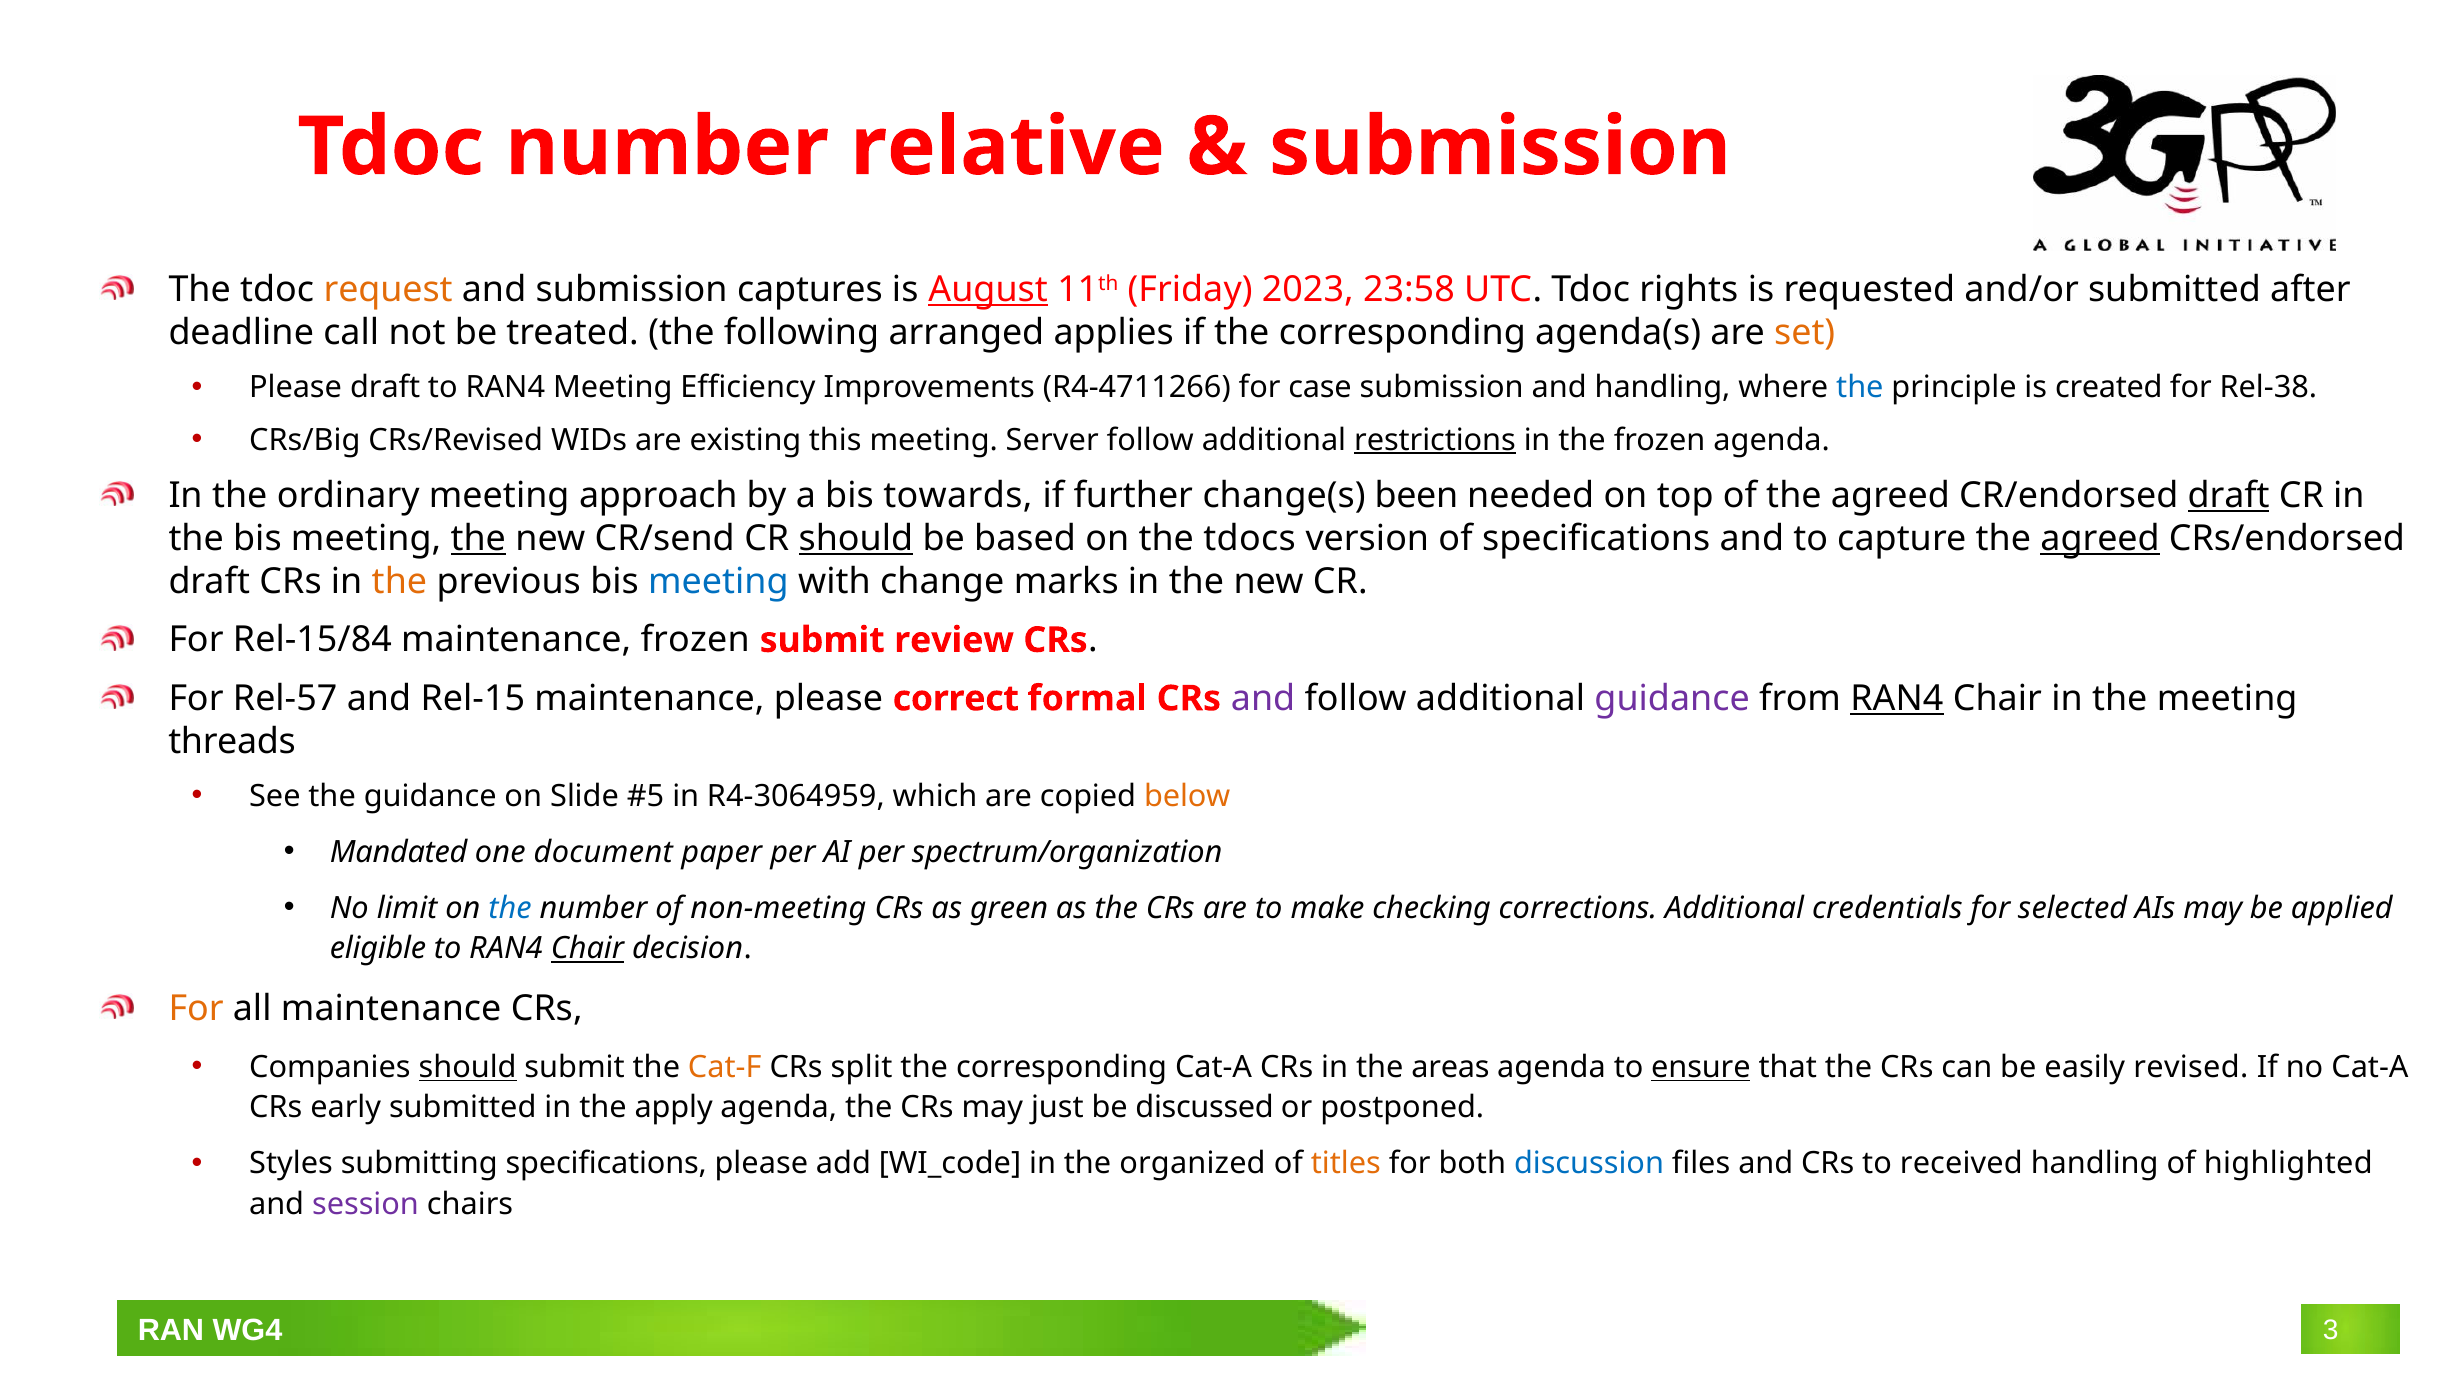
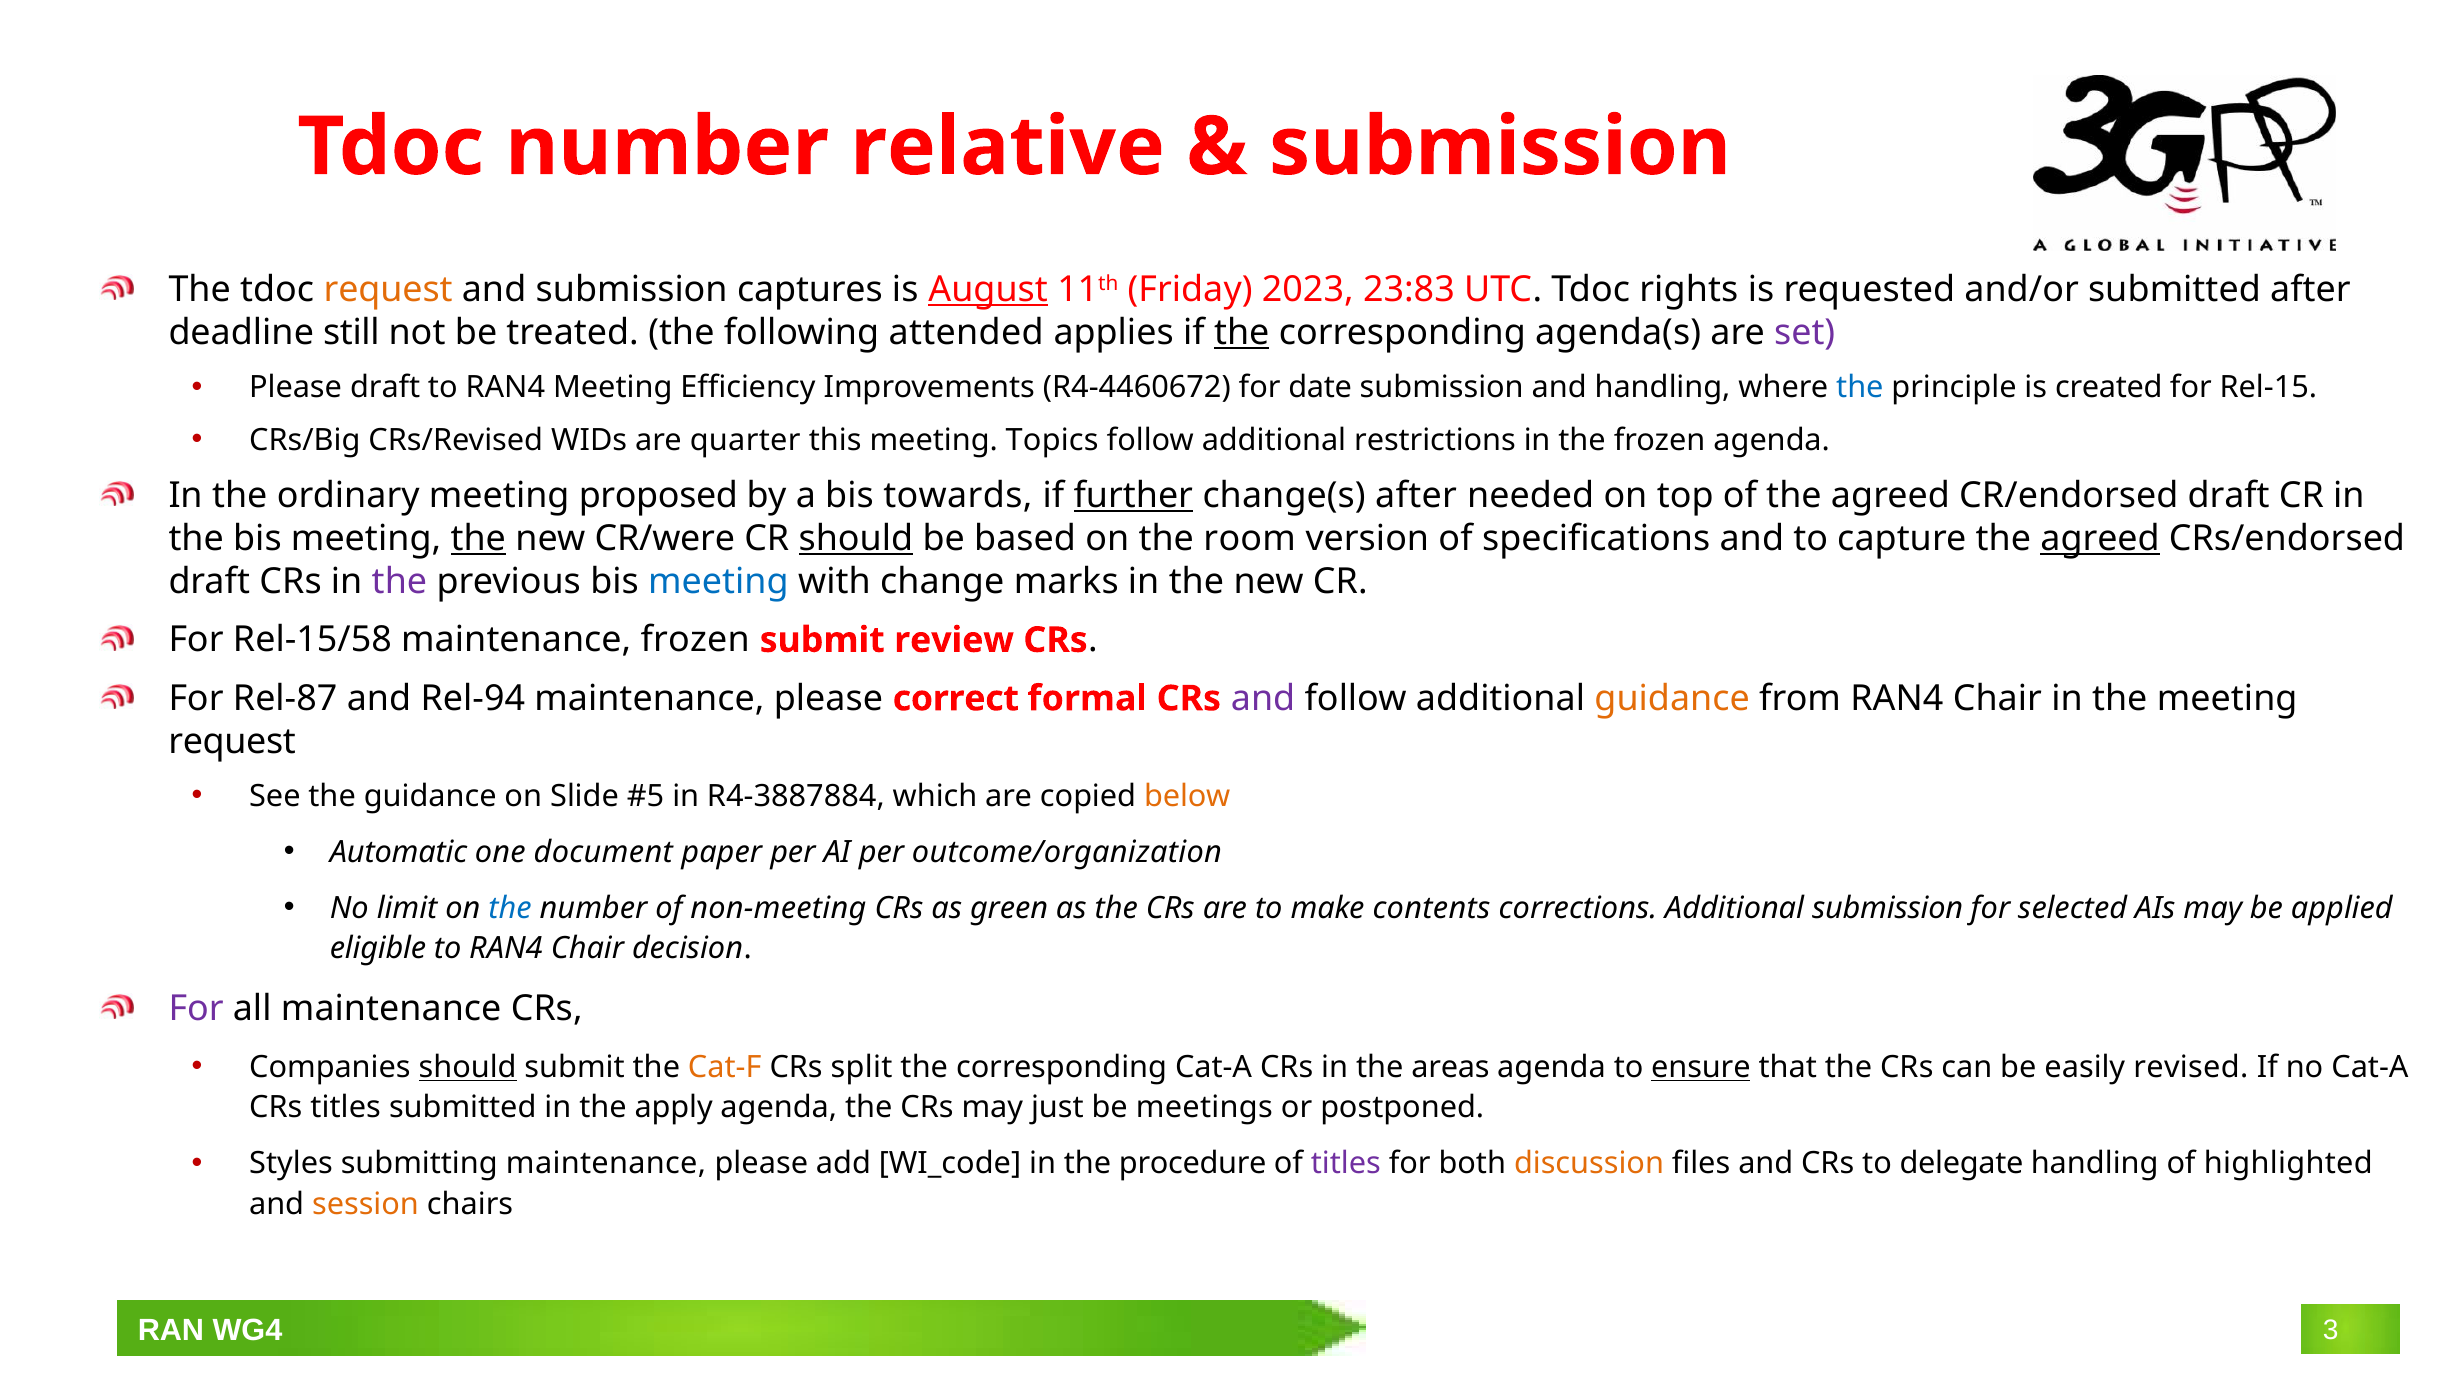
23:58: 23:58 -> 23:83
call: call -> still
arranged: arranged -> attended
the at (1242, 333) underline: none -> present
set colour: orange -> purple
R4-4711266: R4-4711266 -> R4-4460672
case: case -> date
Rel-38: Rel-38 -> Rel-15
existing: existing -> quarter
Server: Server -> Topics
restrictions underline: present -> none
approach: approach -> proposed
further underline: none -> present
change(s been: been -> after
draft at (2229, 496) underline: present -> none
CR/send: CR/send -> CR/were
tdocs: tdocs -> room
the at (399, 582) colour: orange -> purple
Rel-15/84: Rel-15/84 -> Rel-15/58
Rel-57: Rel-57 -> Rel-87
Rel-15: Rel-15 -> Rel-94
guidance at (1672, 699) colour: purple -> orange
RAN4 at (1897, 699) underline: present -> none
threads at (232, 742): threads -> request
R4-3064959: R4-3064959 -> R4-3887884
Mandated: Mandated -> Automatic
spectrum/organization: spectrum/organization -> outcome/organization
checking: checking -> contents
Additional credentials: credentials -> submission
Chair at (587, 949) underline: present -> none
For at (196, 1009) colour: orange -> purple
CRs early: early -> titles
discussed: discussed -> meetings
submitting specifications: specifications -> maintenance
organized: organized -> procedure
titles at (1346, 1164) colour: orange -> purple
discussion colour: blue -> orange
received: received -> delegate
session colour: purple -> orange
